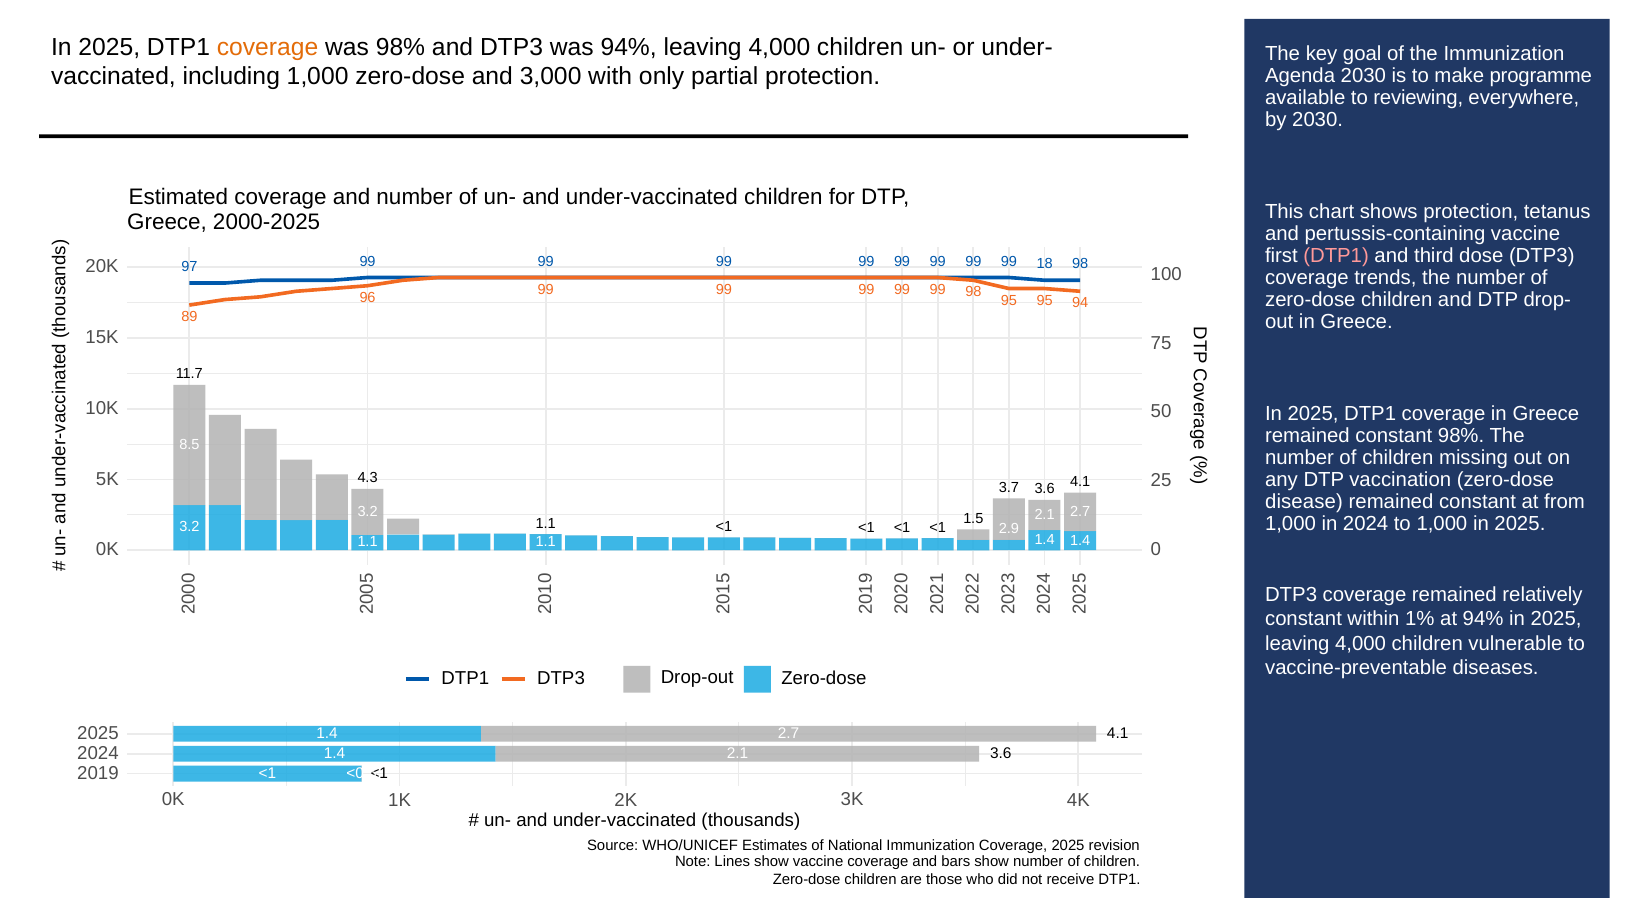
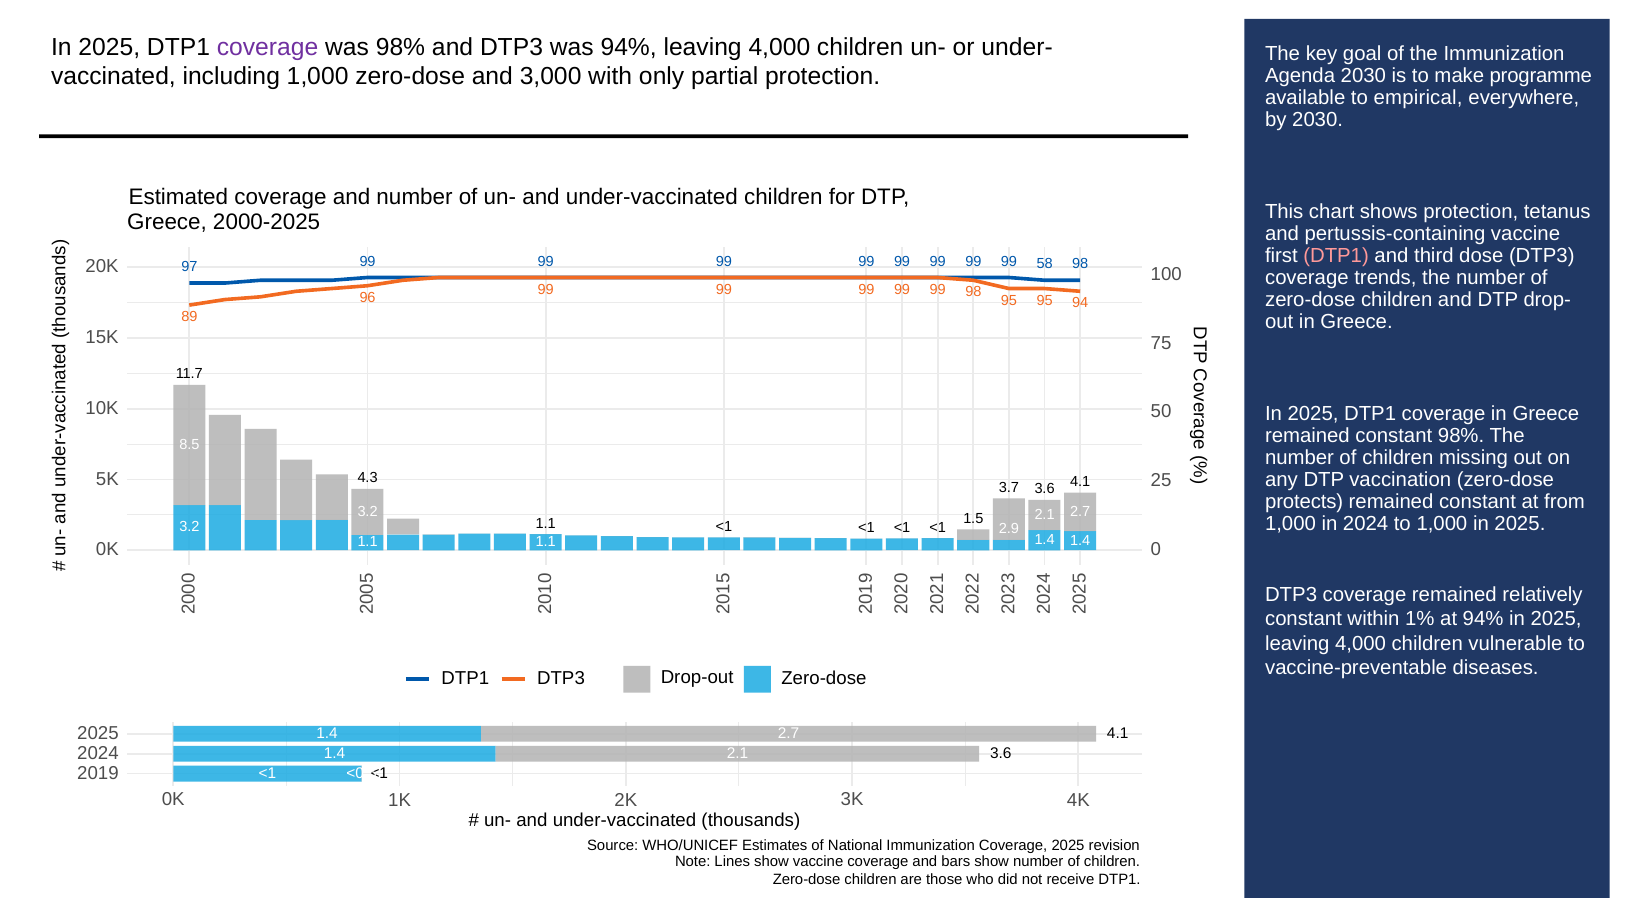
coverage at (268, 47) colour: orange -> purple
reviewing: reviewing -> empirical
18: 18 -> 58
disease: disease -> protects
